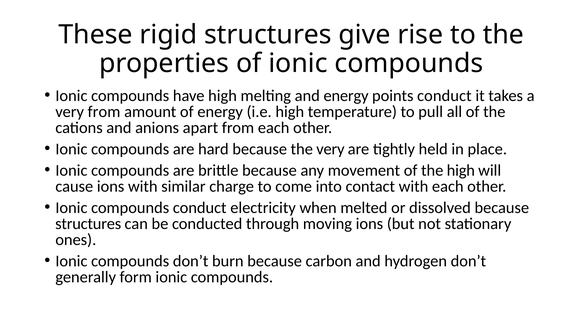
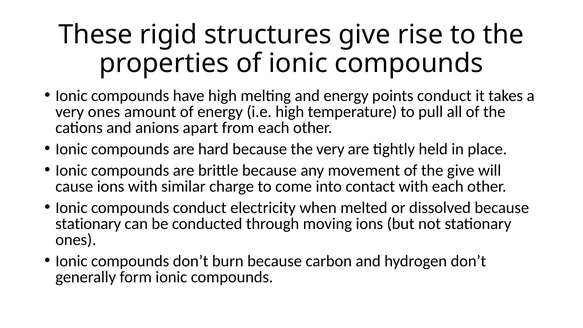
very from: from -> ones
the high: high -> give
structures at (88, 224): structures -> stationary
